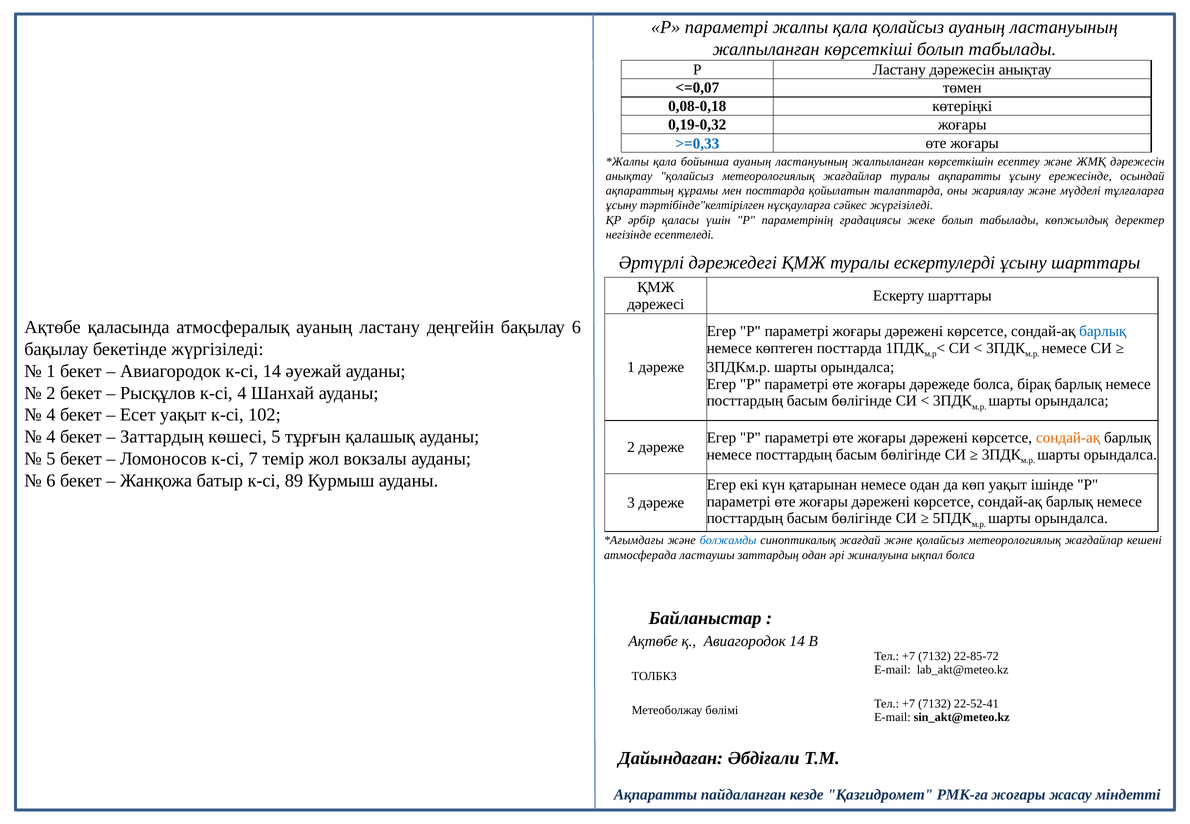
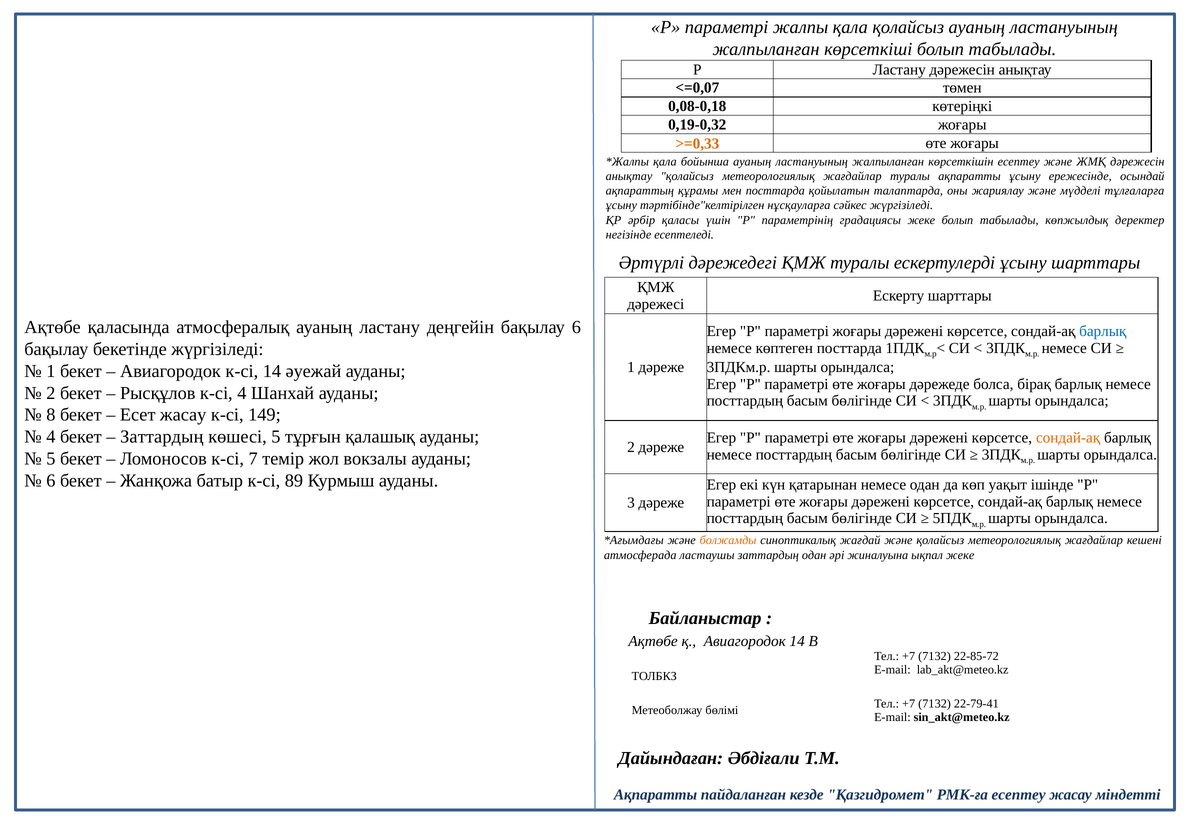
>=0,33 colour: blue -> orange
4 at (51, 415): 4 -> 8
Есет уақыт: уақыт -> жасау
102: 102 -> 149
болжамды colour: blue -> orange
ықпал болса: болса -> жеке
22-52-41: 22-52-41 -> 22-79-41
РМК-ға жоғары: жоғары -> есептеу
